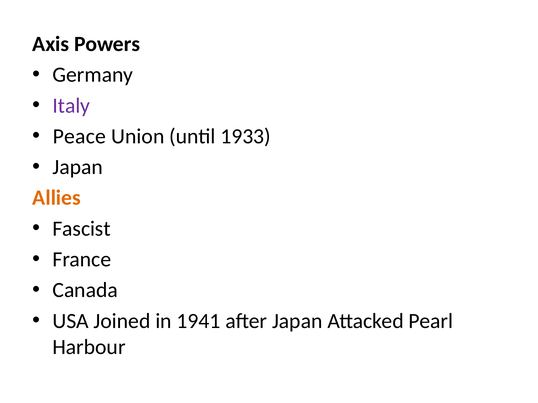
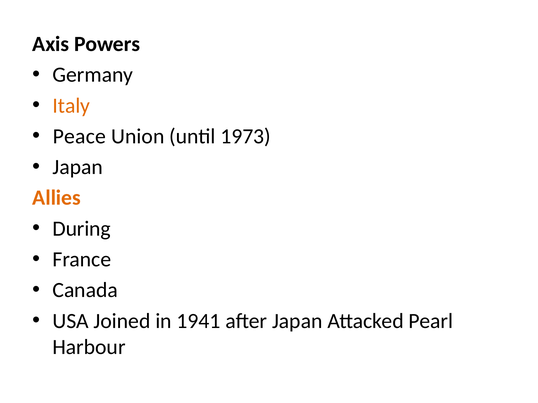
Italy colour: purple -> orange
1933: 1933 -> 1973
Fascist: Fascist -> During
